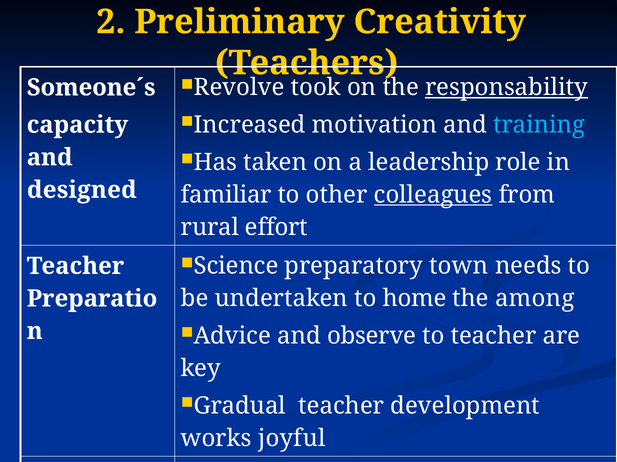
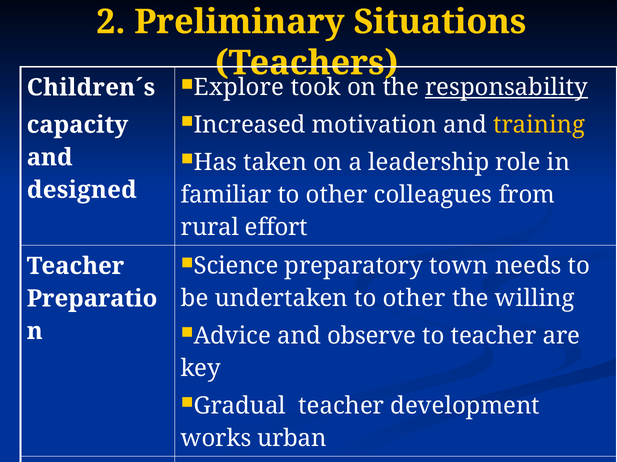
Creativity: Creativity -> Situations
Revolve: Revolve -> Explore
Someone´s: Someone´s -> Children´s
training colour: light blue -> yellow
colleagues underline: present -> none
undertaken to home: home -> other
the among: among -> willing
joyful: joyful -> urban
